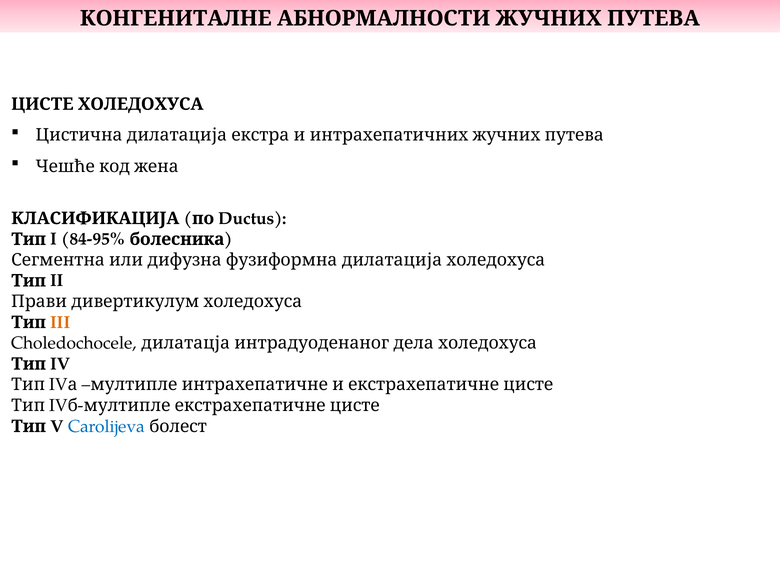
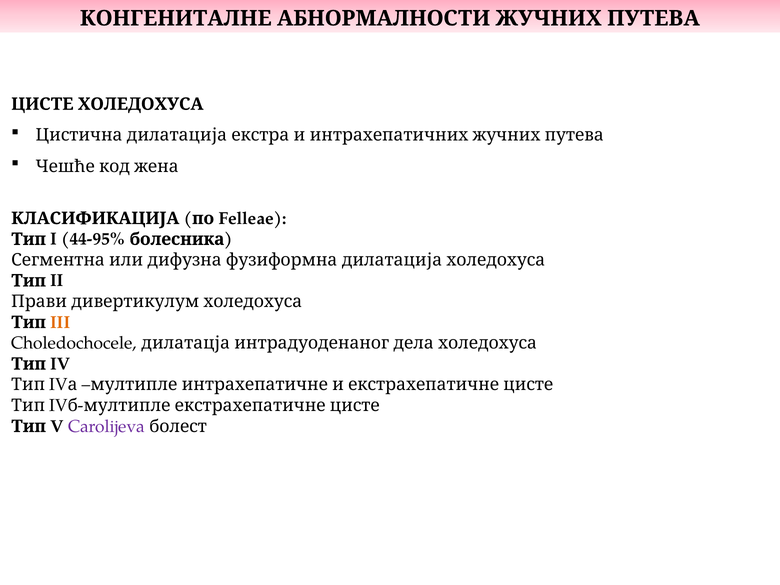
Ductus: Ductus -> Felleae
84-95%: 84-95% -> 44-95%
Carolijeva colour: blue -> purple
